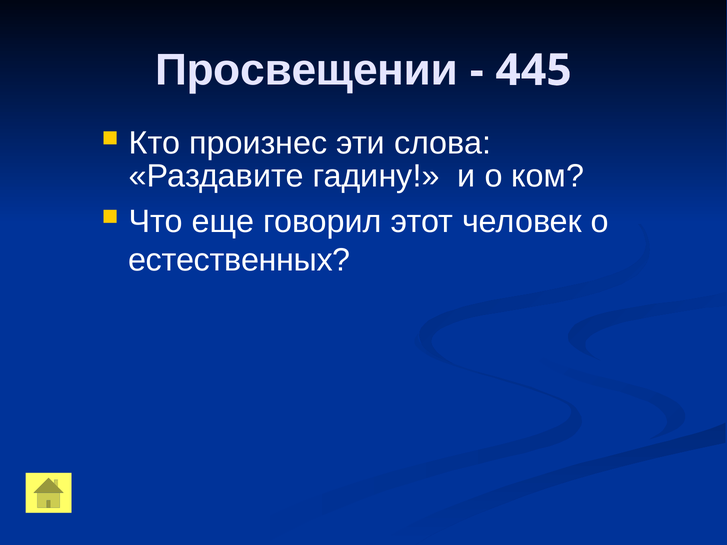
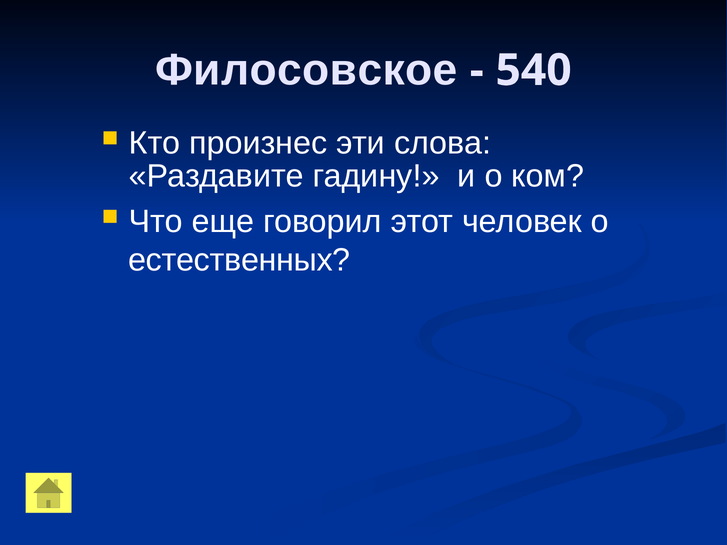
Просвещении: Просвещении -> Филосовское
445: 445 -> 540
